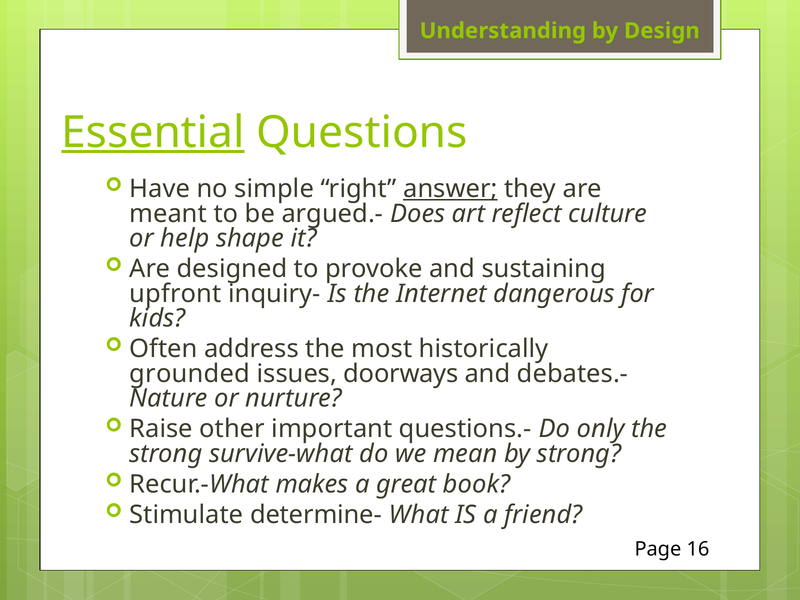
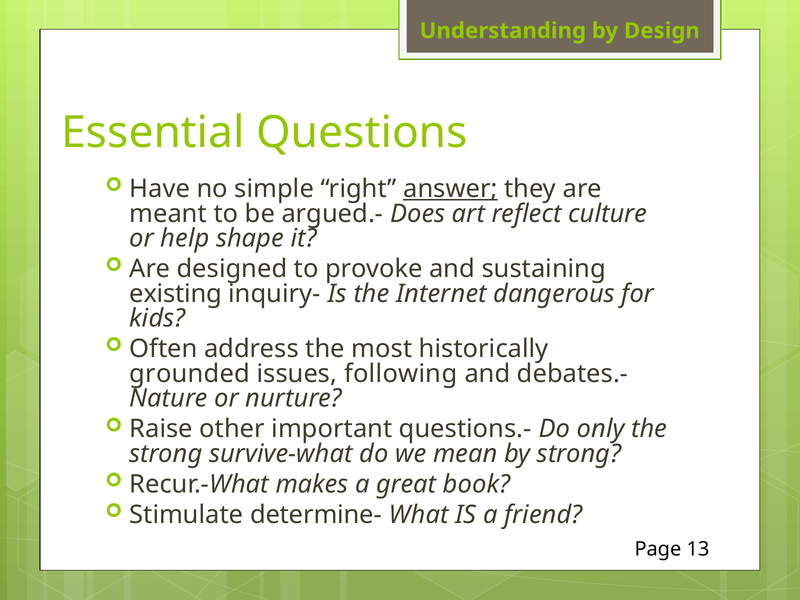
Essential underline: present -> none
upfront: upfront -> existing
doorways: doorways -> following
16: 16 -> 13
